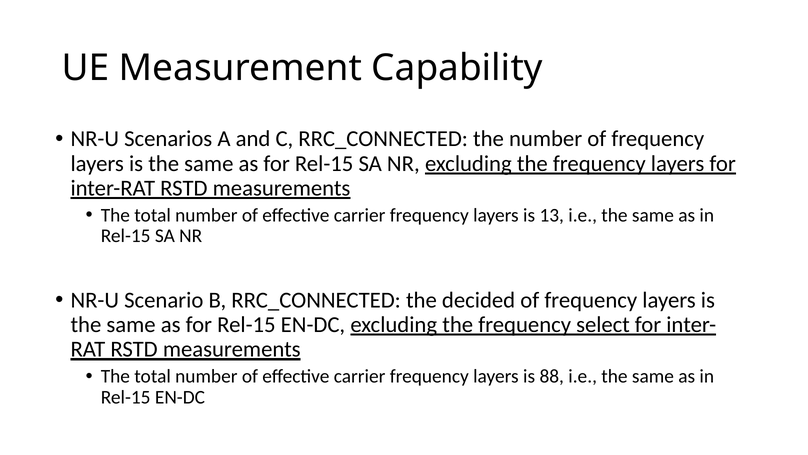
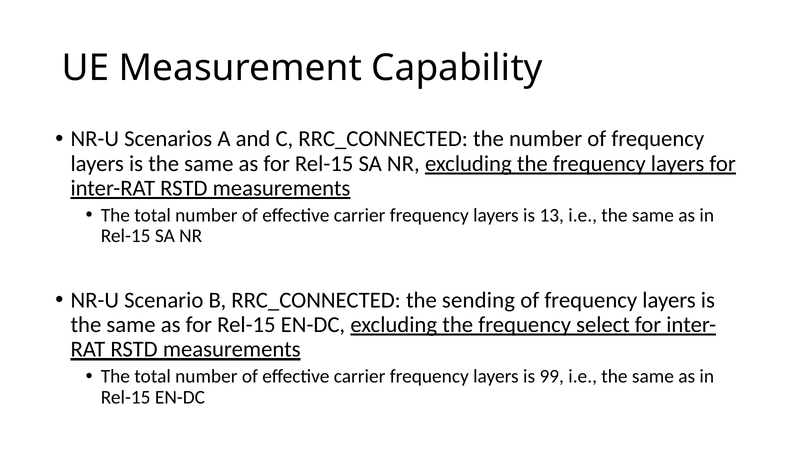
decided: decided -> sending
88: 88 -> 99
